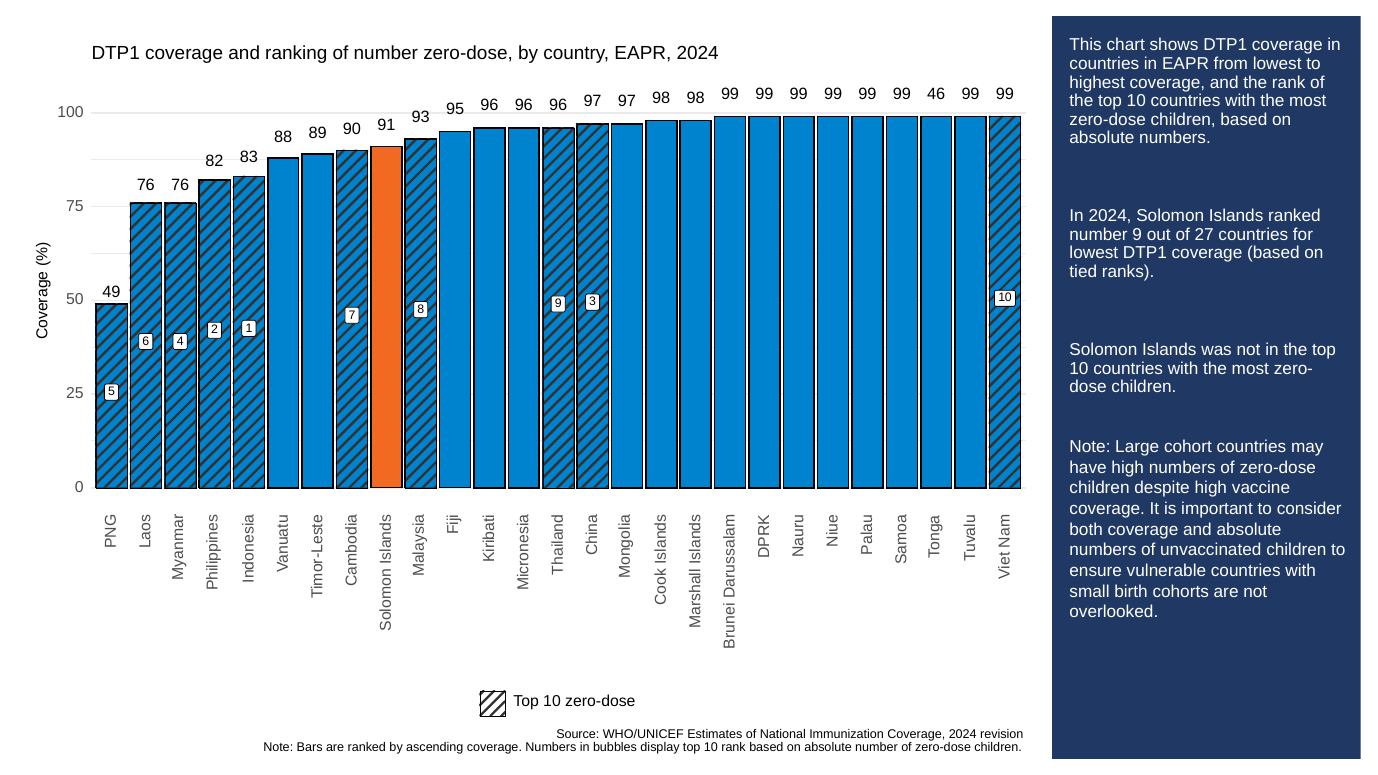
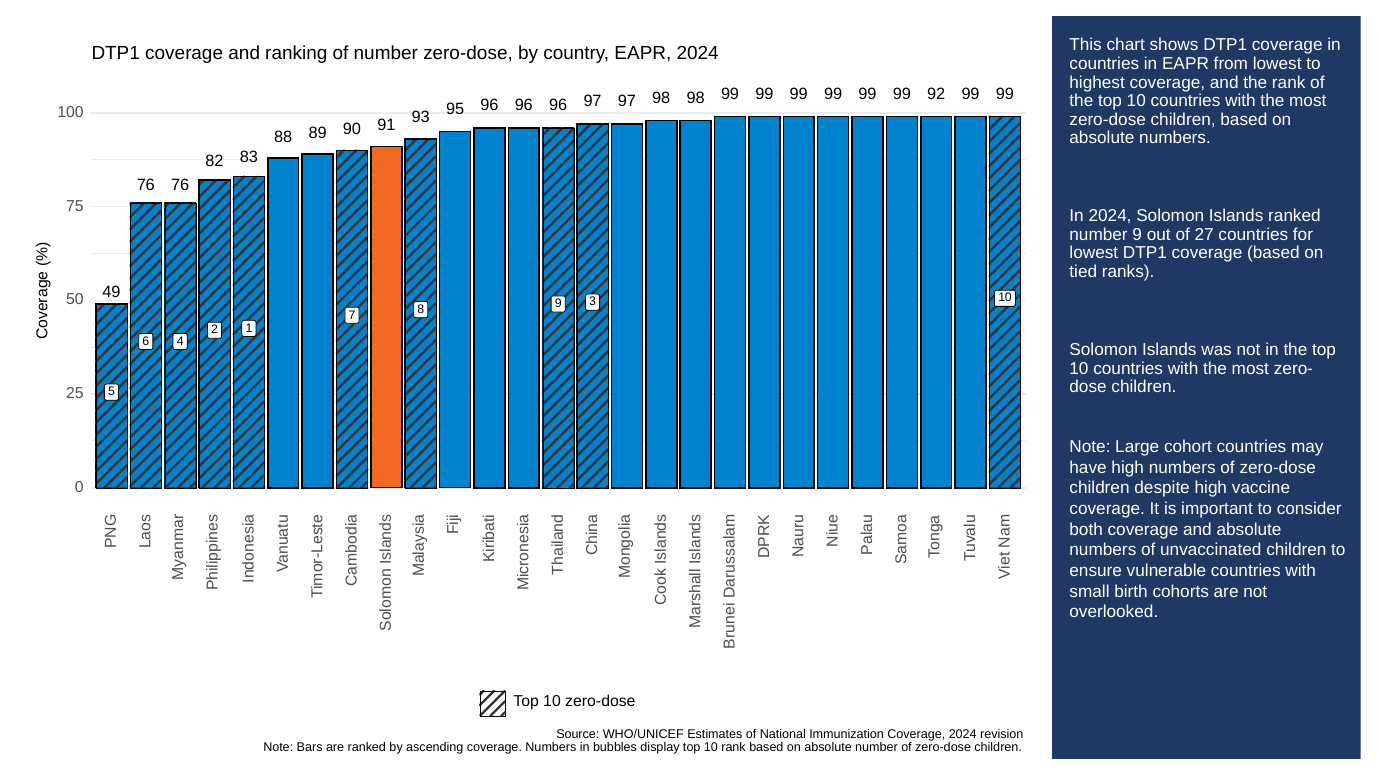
46: 46 -> 92
